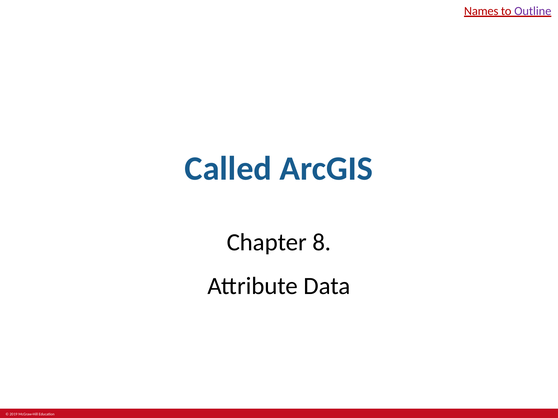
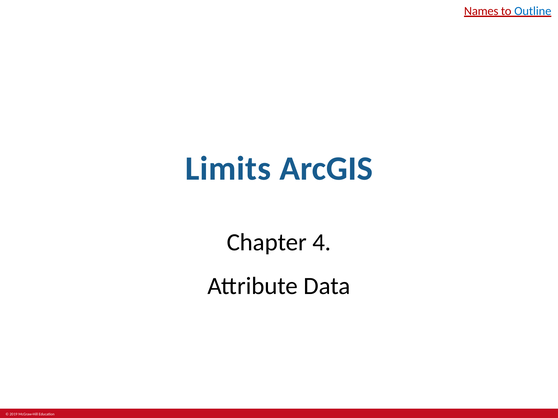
Outline colour: purple -> blue
Called: Called -> Limits
8: 8 -> 4
